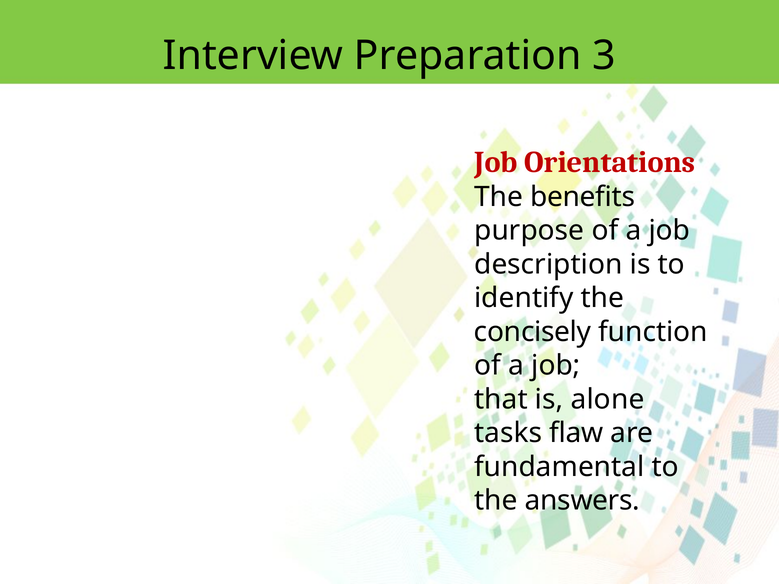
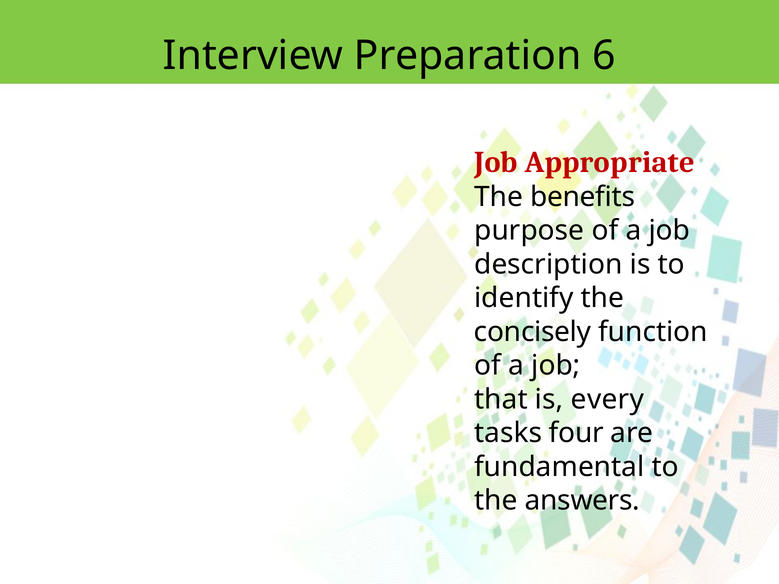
3: 3 -> 6
Orientations: Orientations -> Appropriate
alone: alone -> every
flaw: flaw -> four
